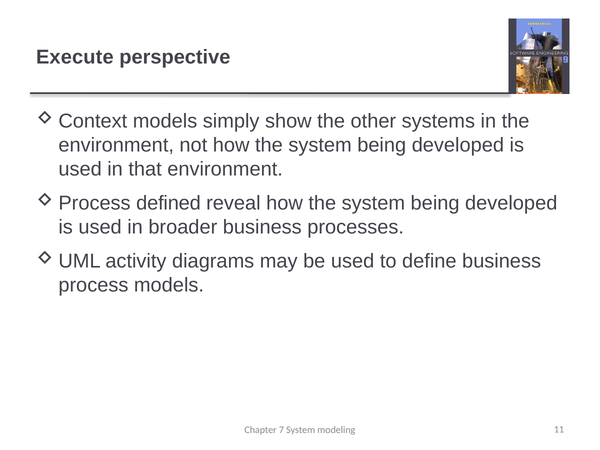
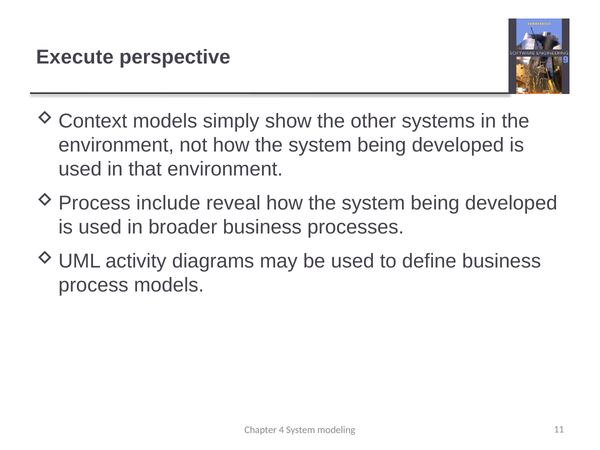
defined: defined -> include
7: 7 -> 4
